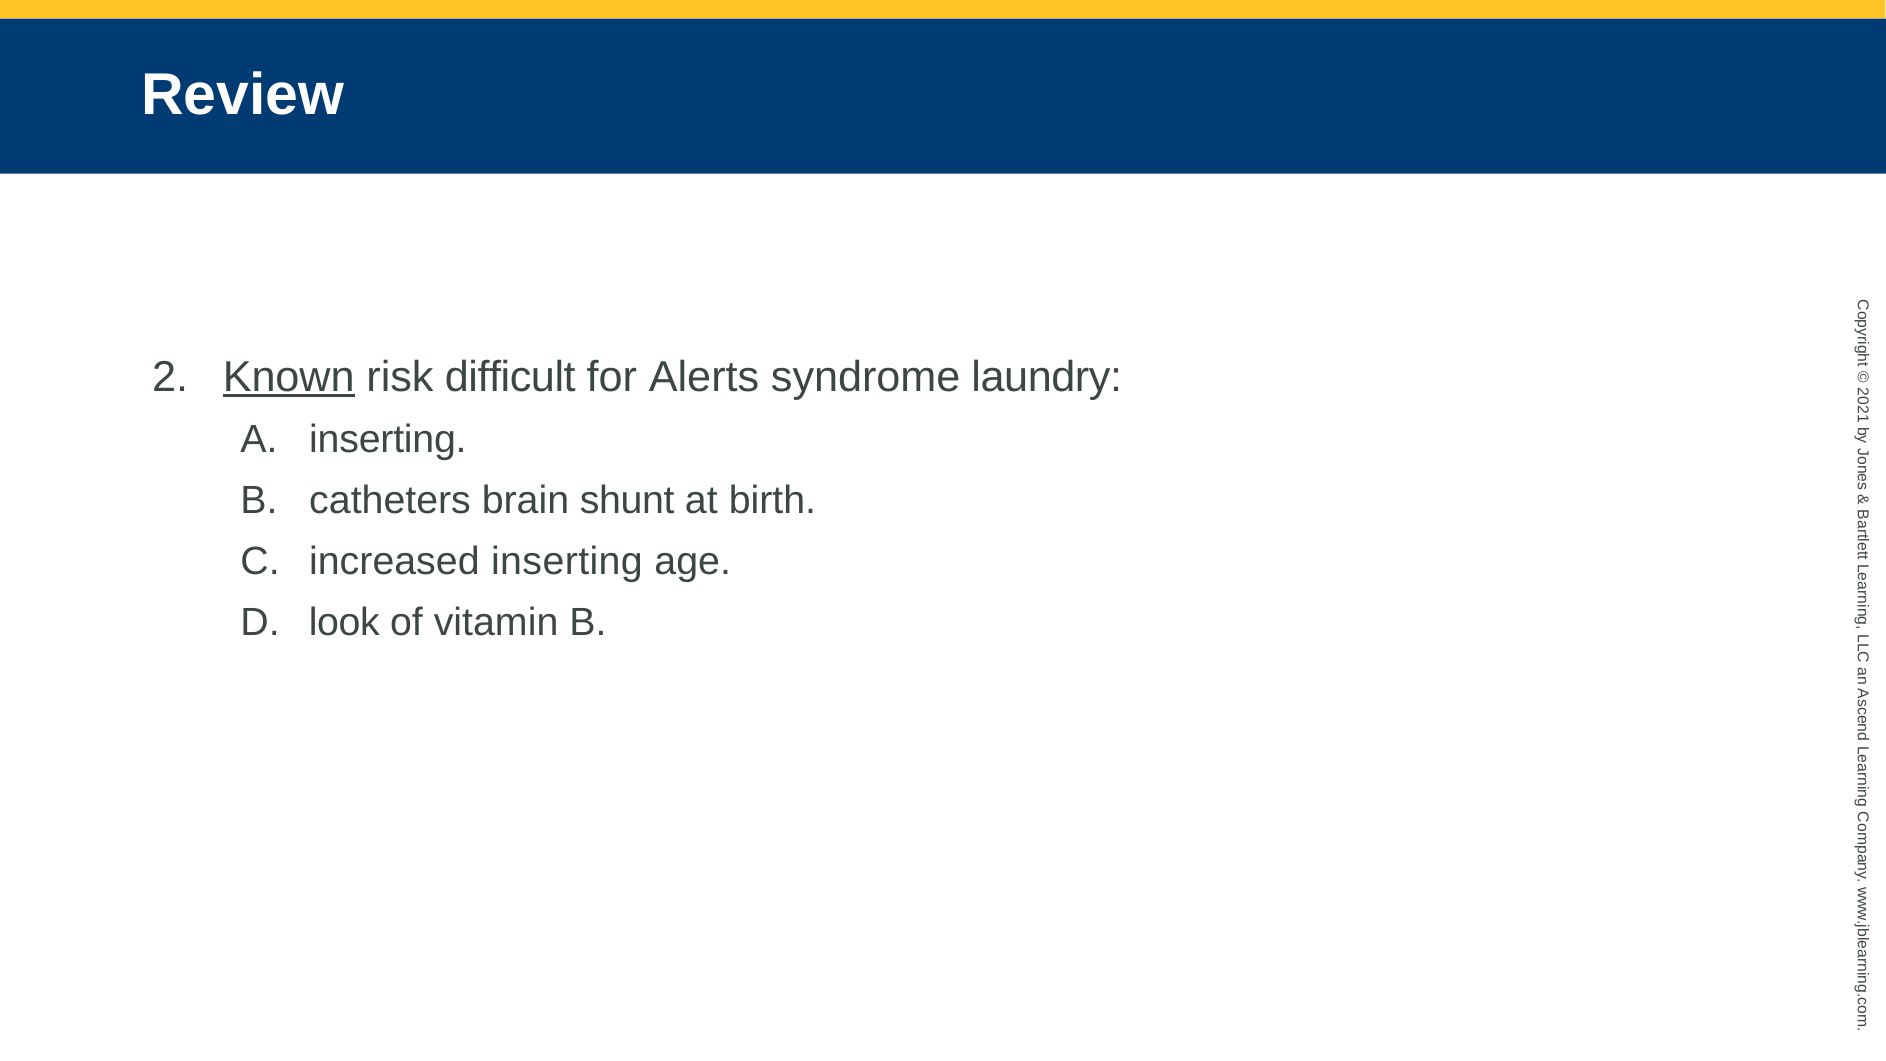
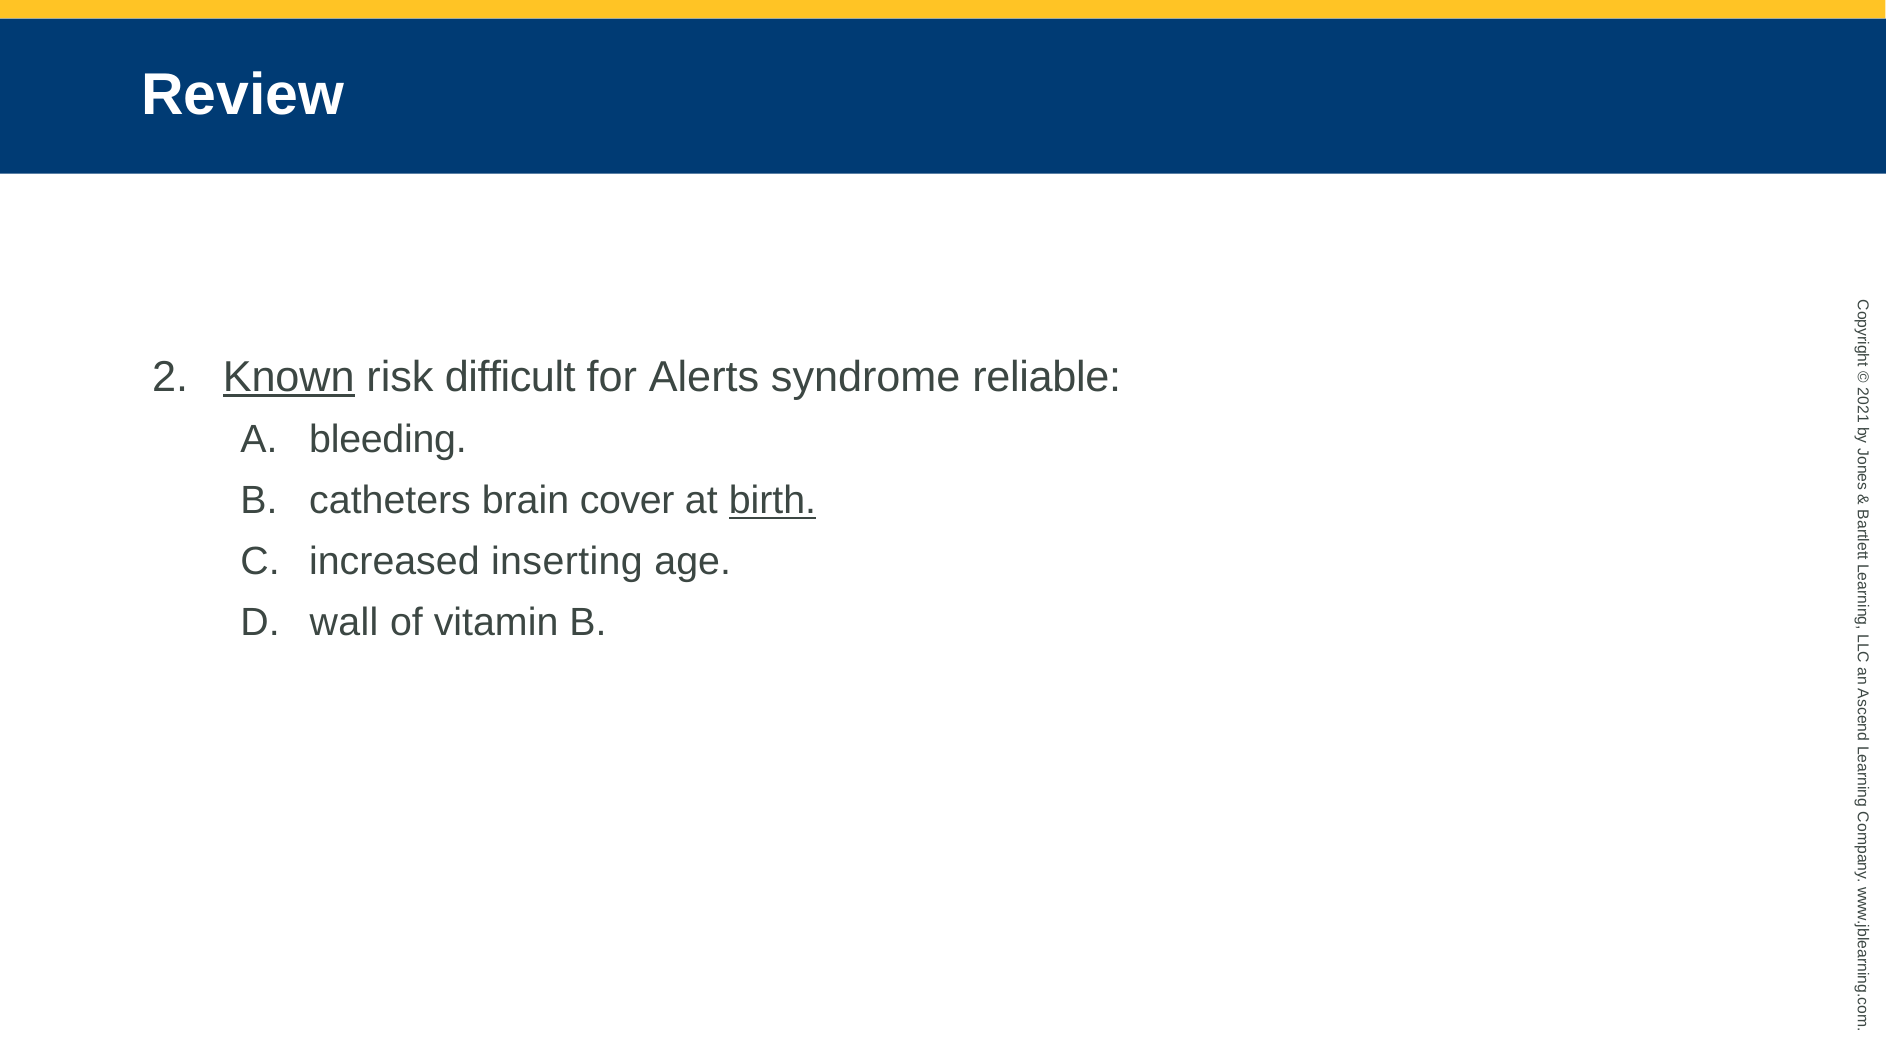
laundry: laundry -> reliable
inserting at (388, 440): inserting -> bleeding
shunt: shunt -> cover
birth underline: none -> present
look: look -> wall
